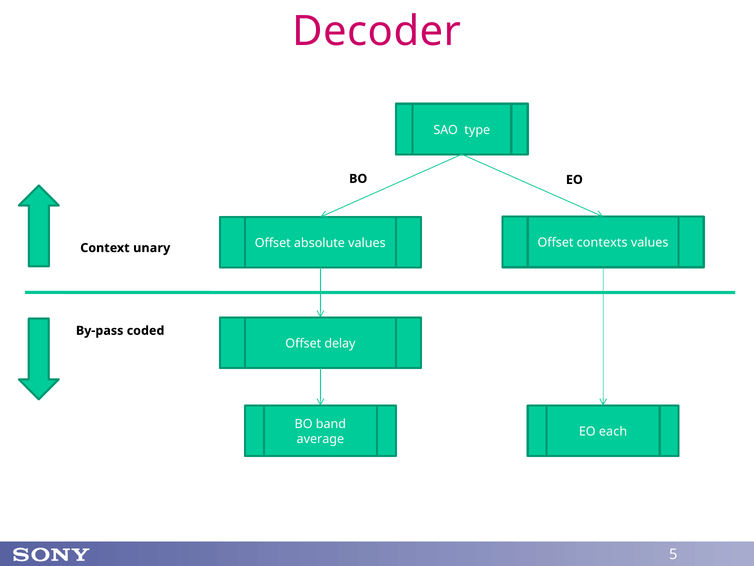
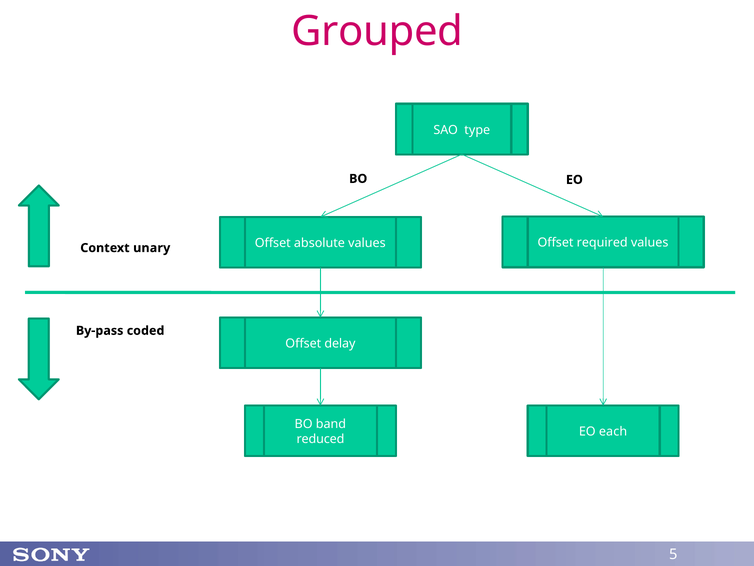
Decoder: Decoder -> Grouped
contexts: contexts -> required
average: average -> reduced
